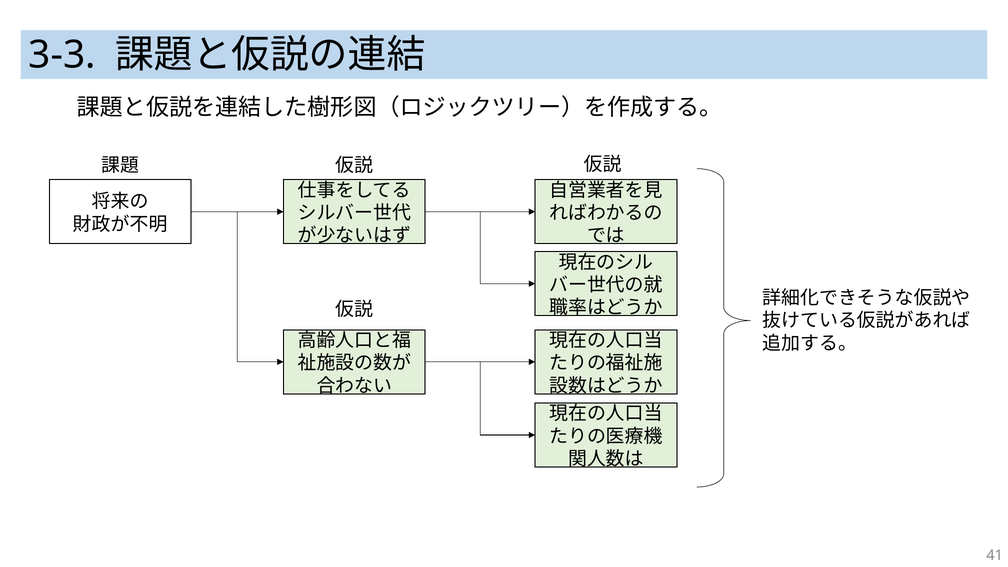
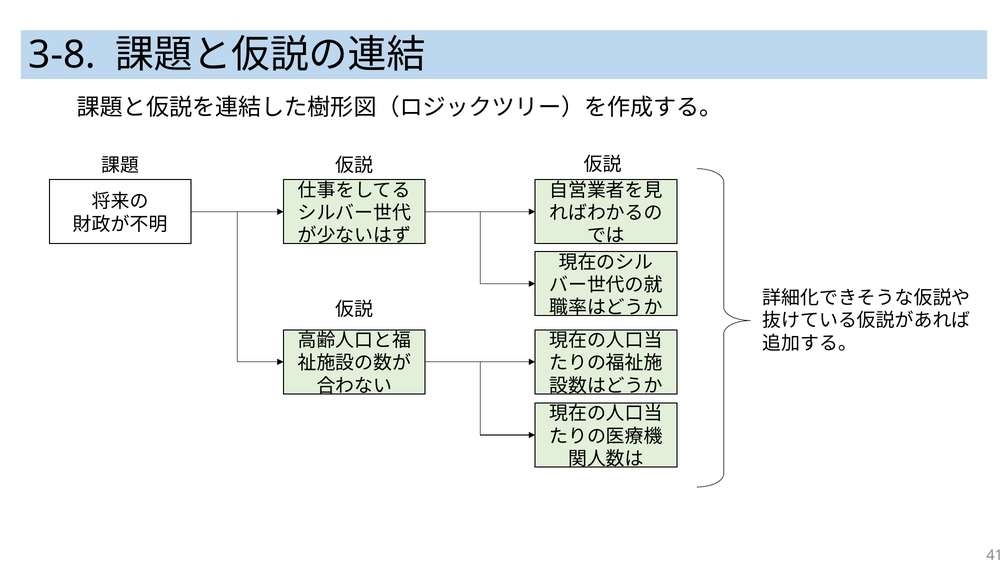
3-3: 3-3 -> 3-8
